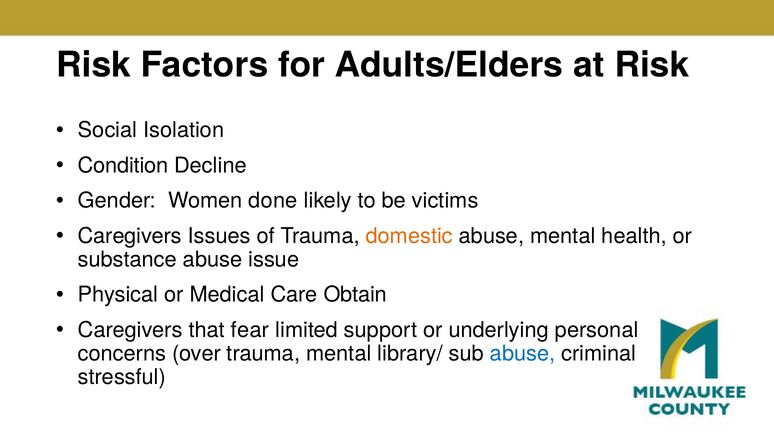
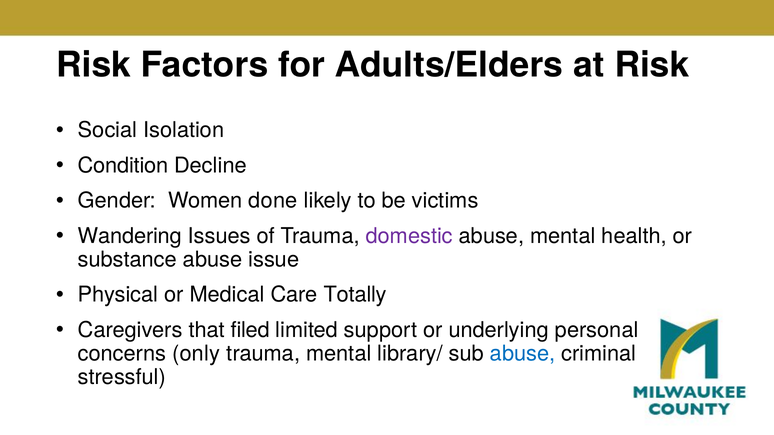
Caregivers at (130, 236): Caregivers -> Wandering
domestic colour: orange -> purple
Obtain: Obtain -> Totally
fear: fear -> filed
over: over -> only
